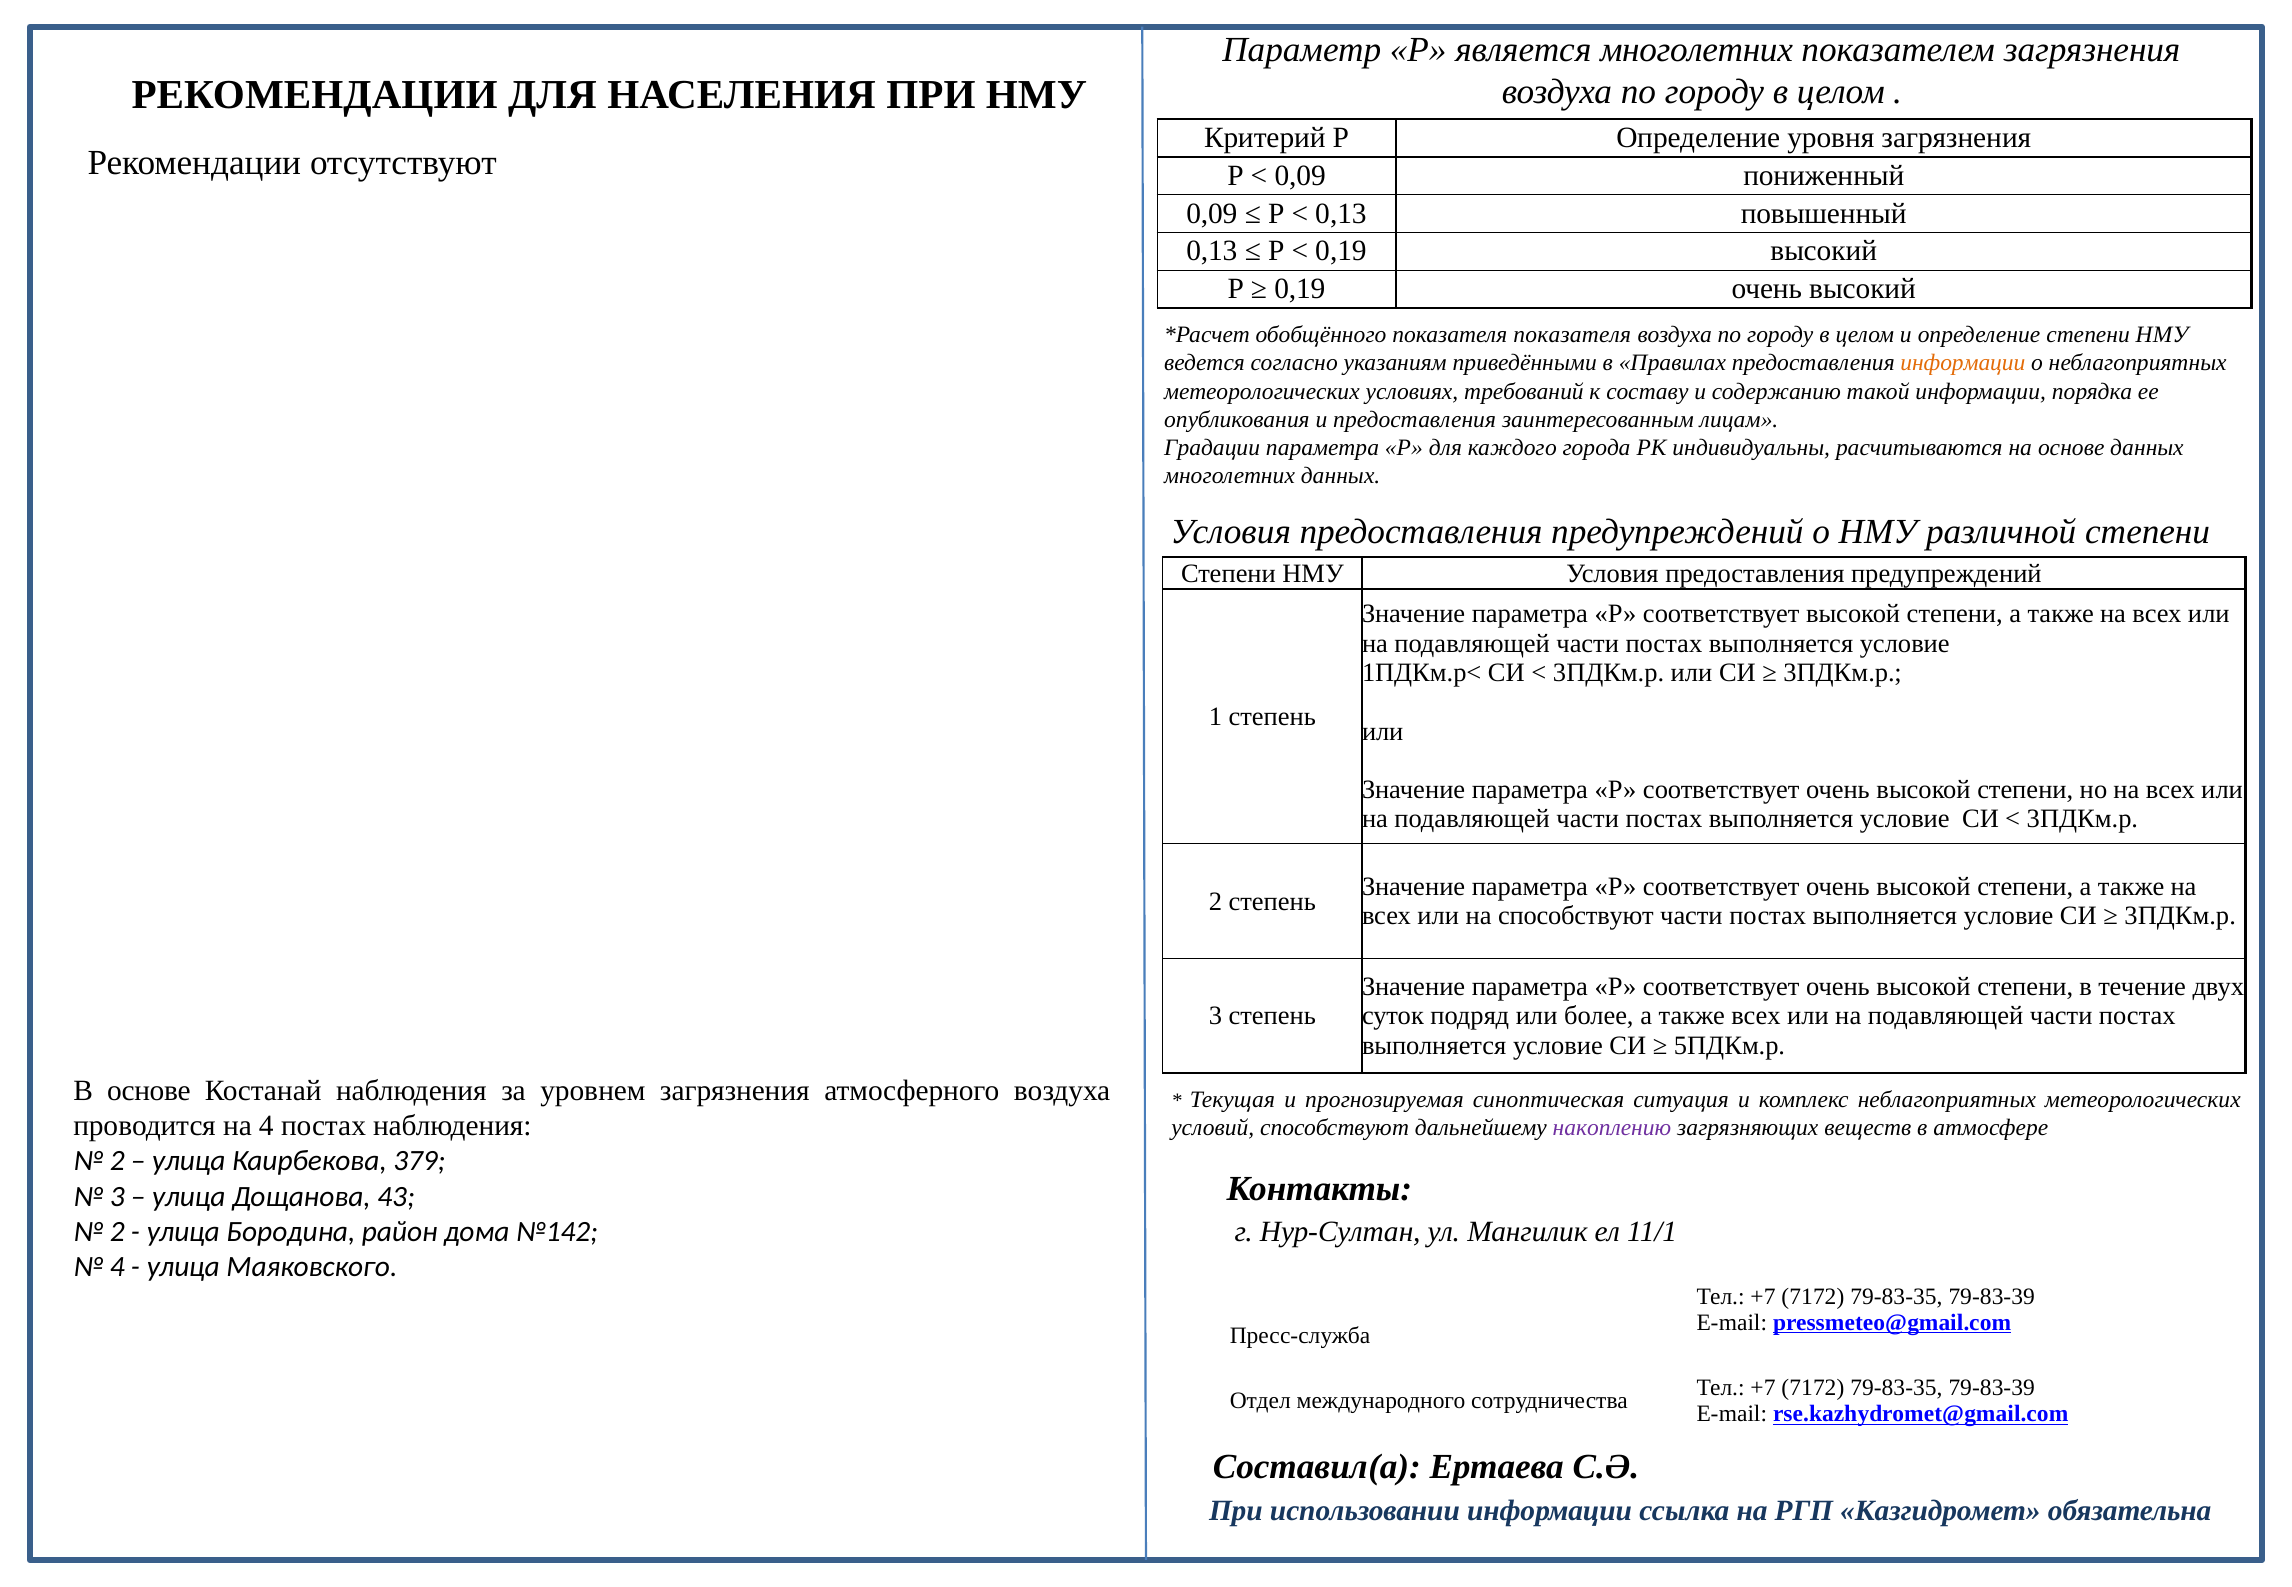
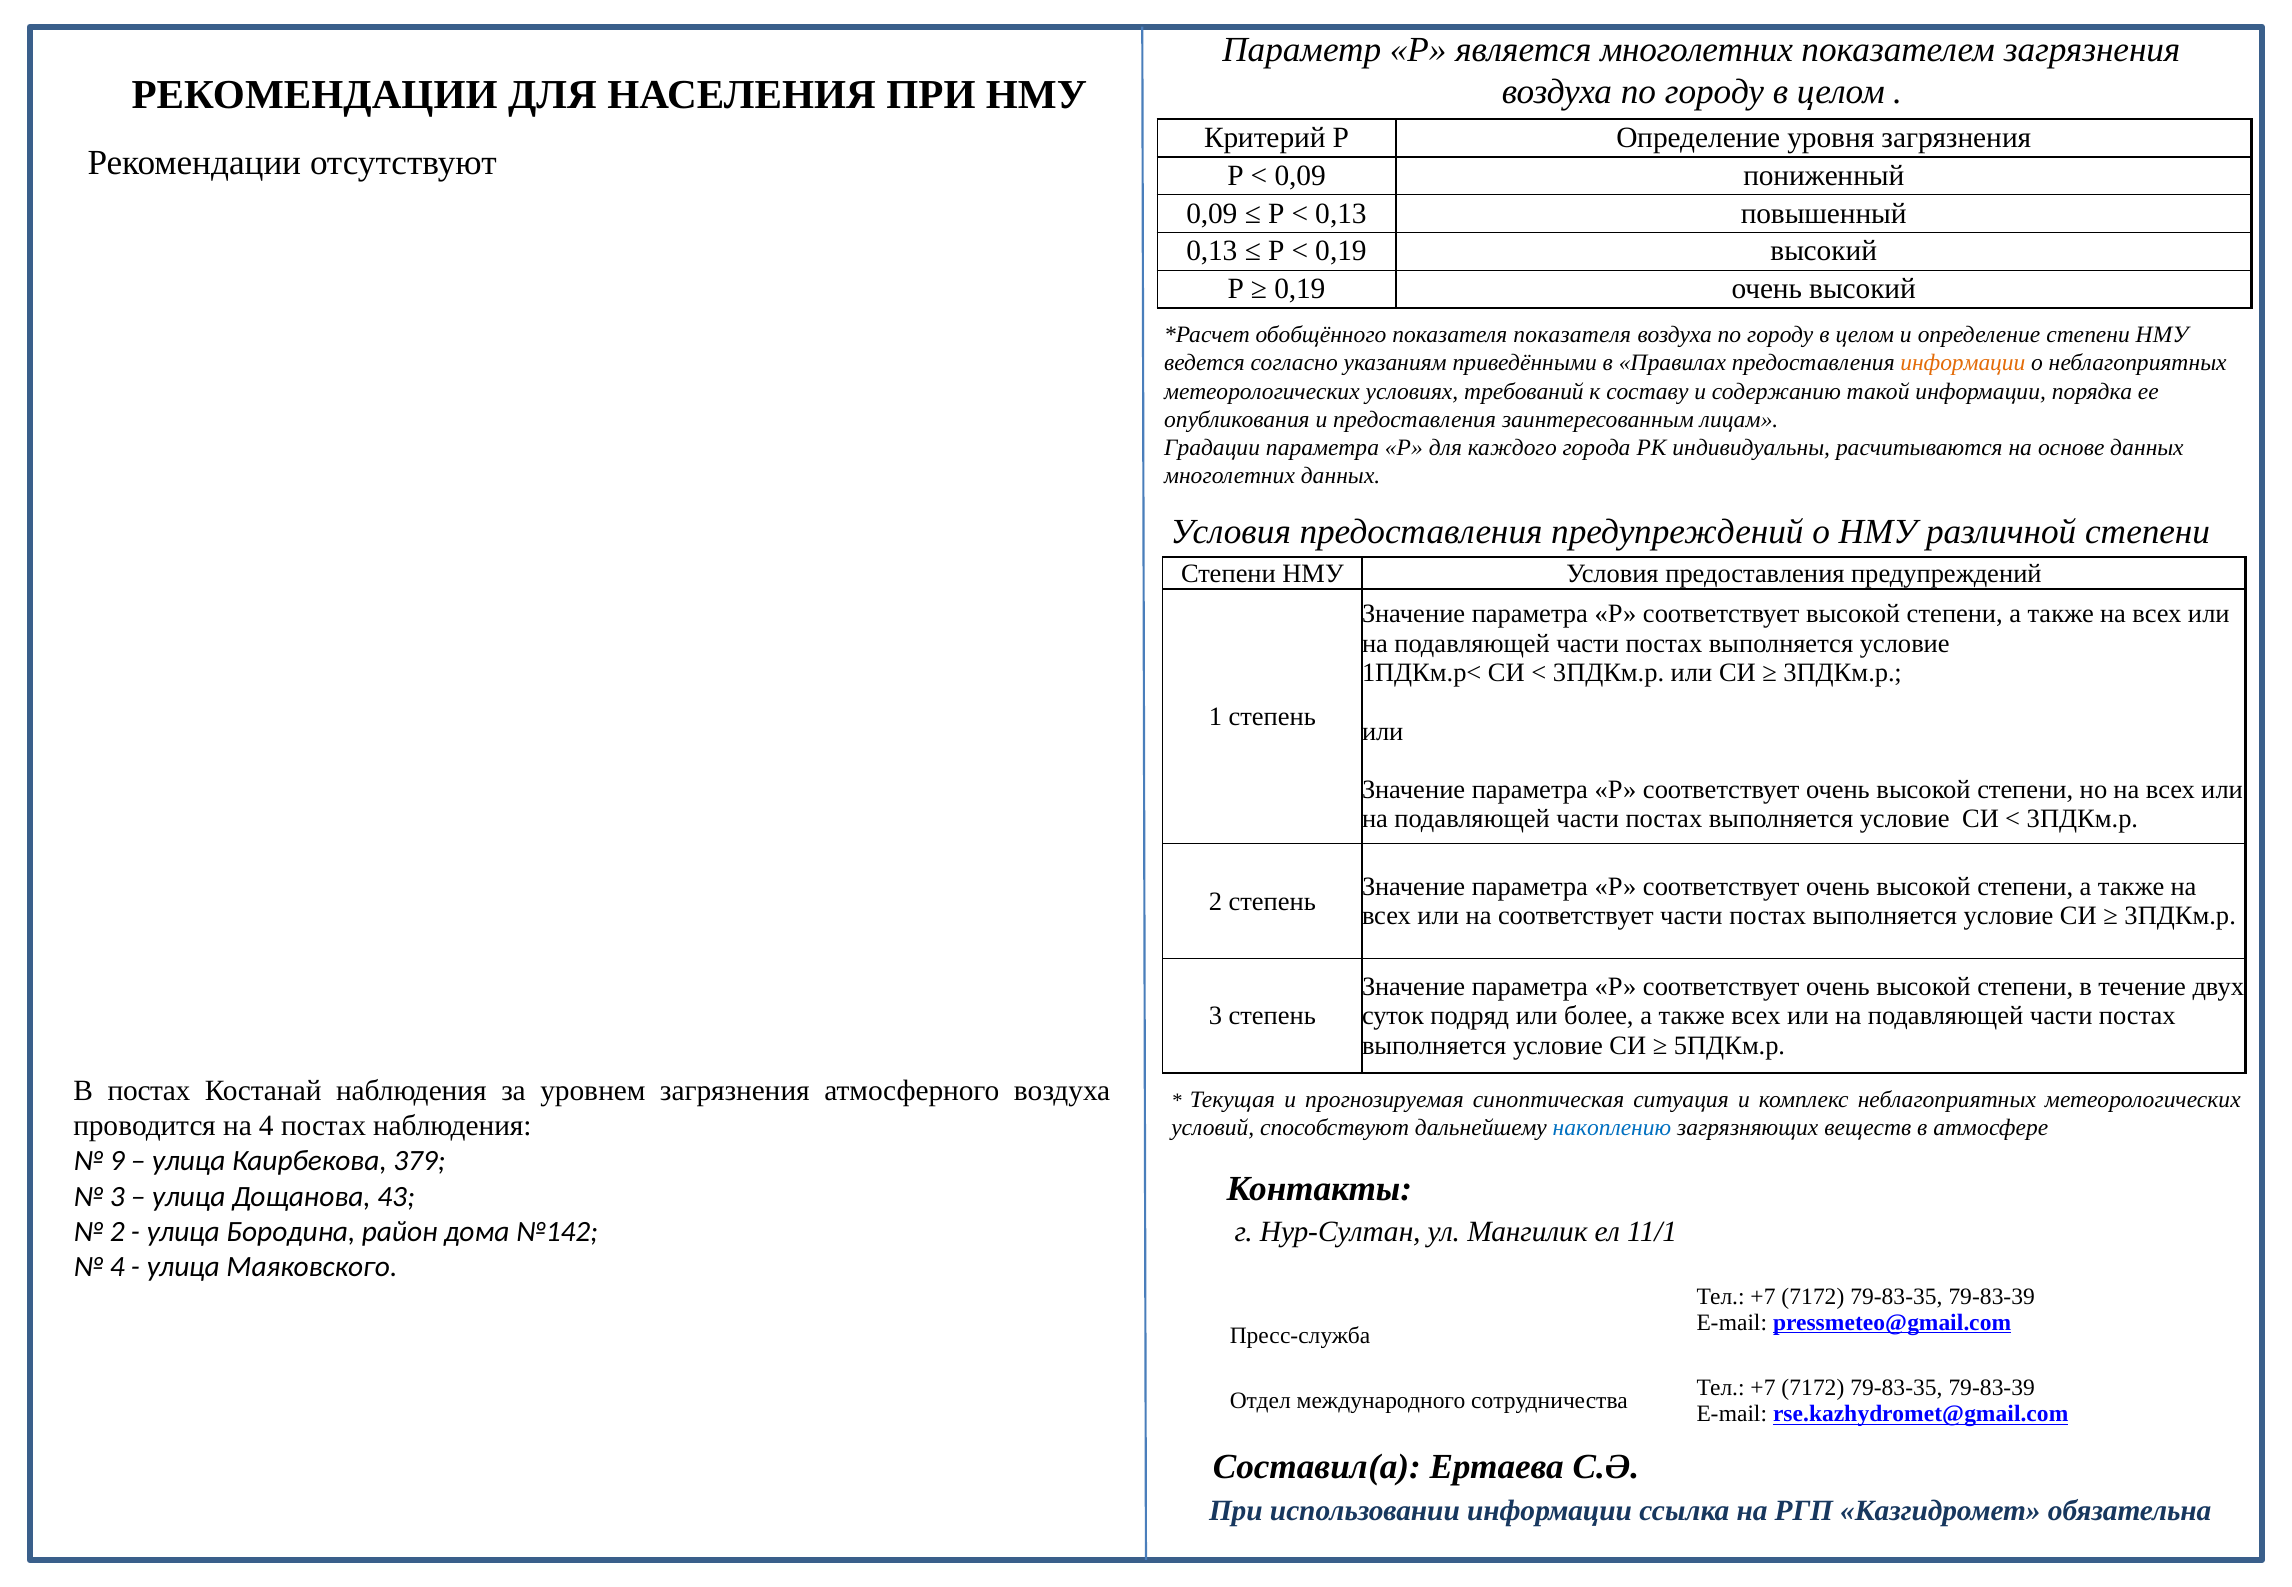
на способствуют: способствуют -> соответствует
В основе: основе -> постах
накоплению colour: purple -> blue
2 at (117, 1161): 2 -> 9
